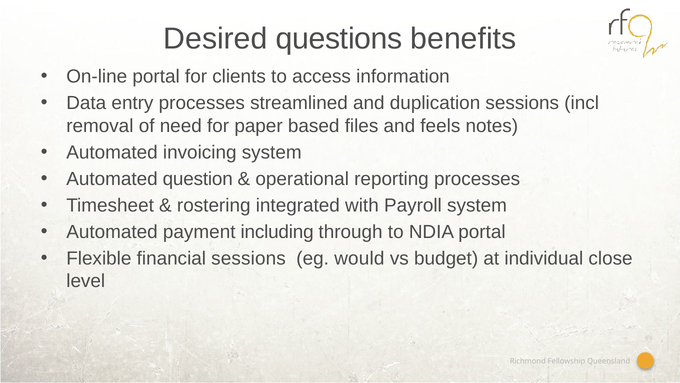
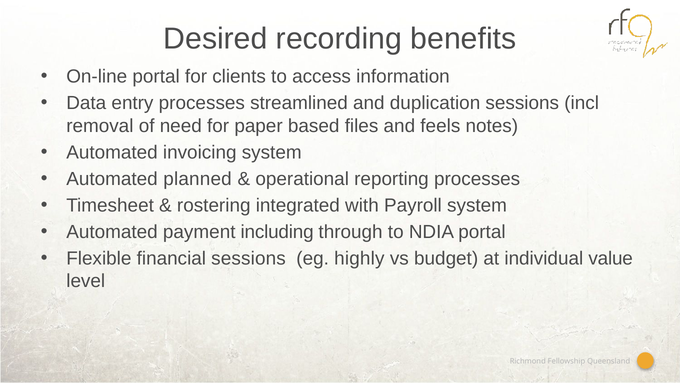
questions: questions -> recording
question: question -> planned
would: would -> highly
close: close -> value
